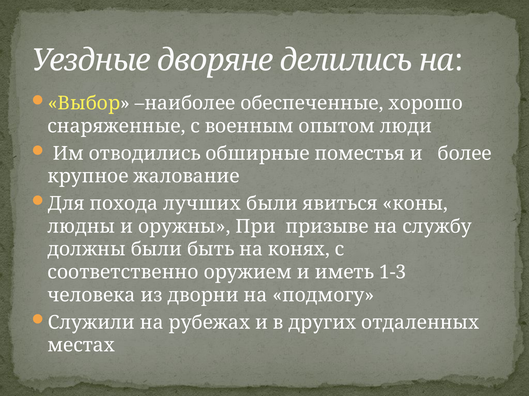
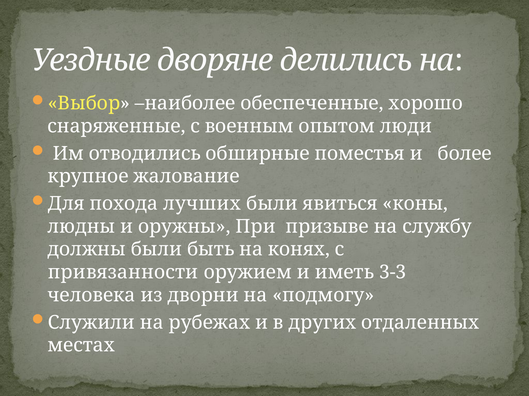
соответственно: соответственно -> привязанности
1-3: 1-3 -> 3-3
